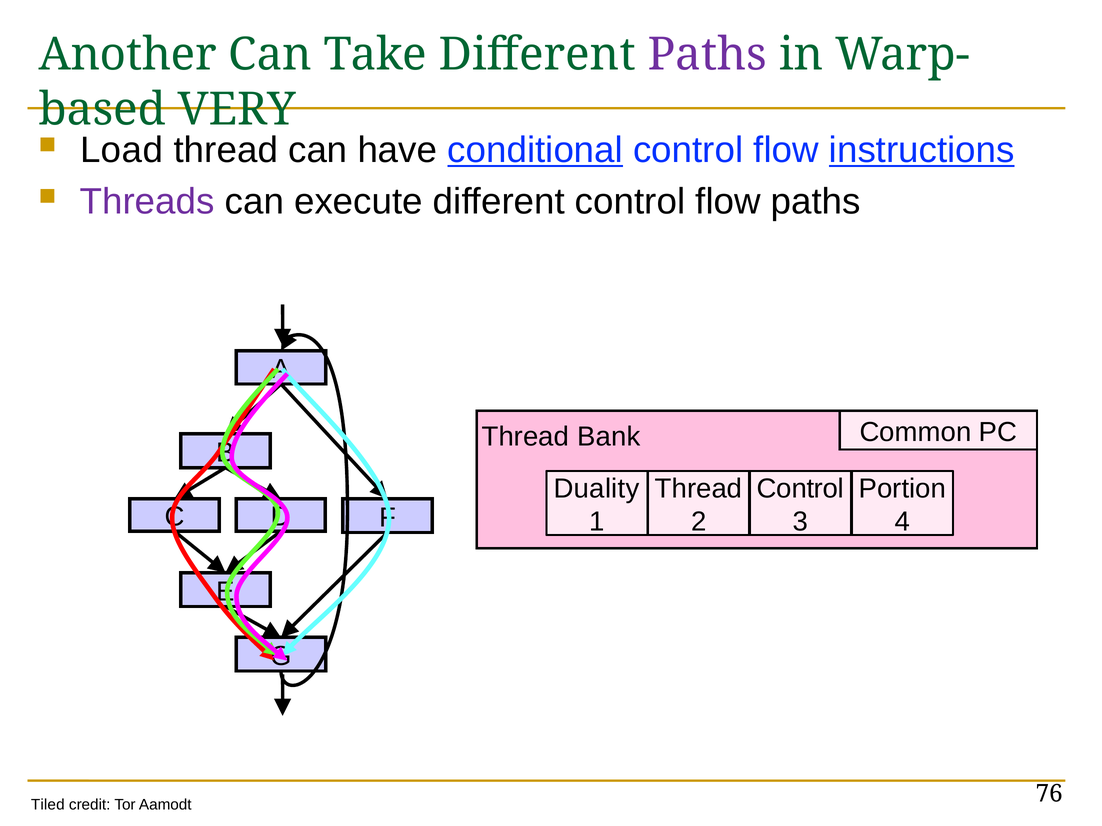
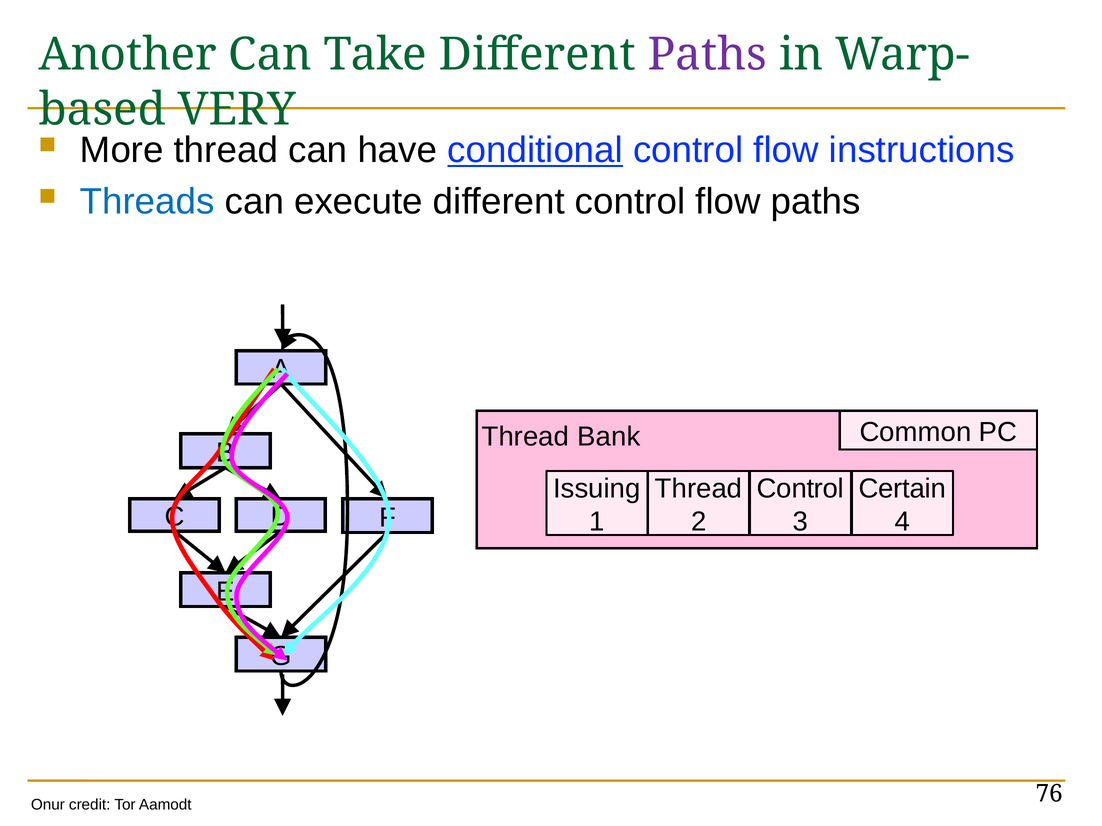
Load: Load -> More
instructions underline: present -> none
Threads colour: purple -> blue
Duality: Duality -> Issuing
Portion: Portion -> Certain
Tiled: Tiled -> Onur
